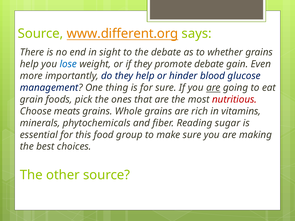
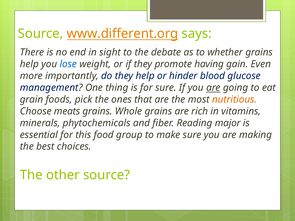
promote debate: debate -> having
nutritious colour: red -> orange
sugar: sugar -> major
